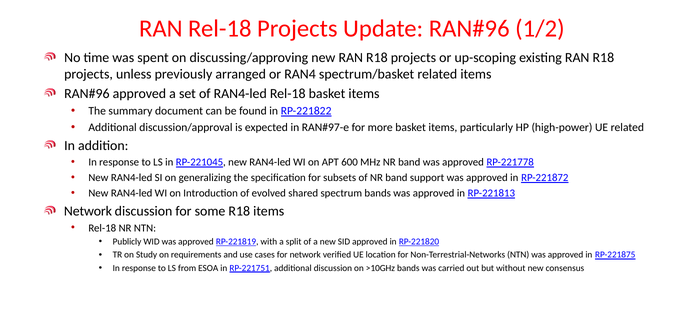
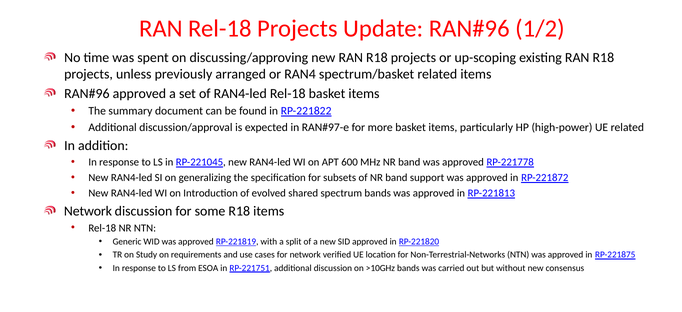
Publicly: Publicly -> Generic
